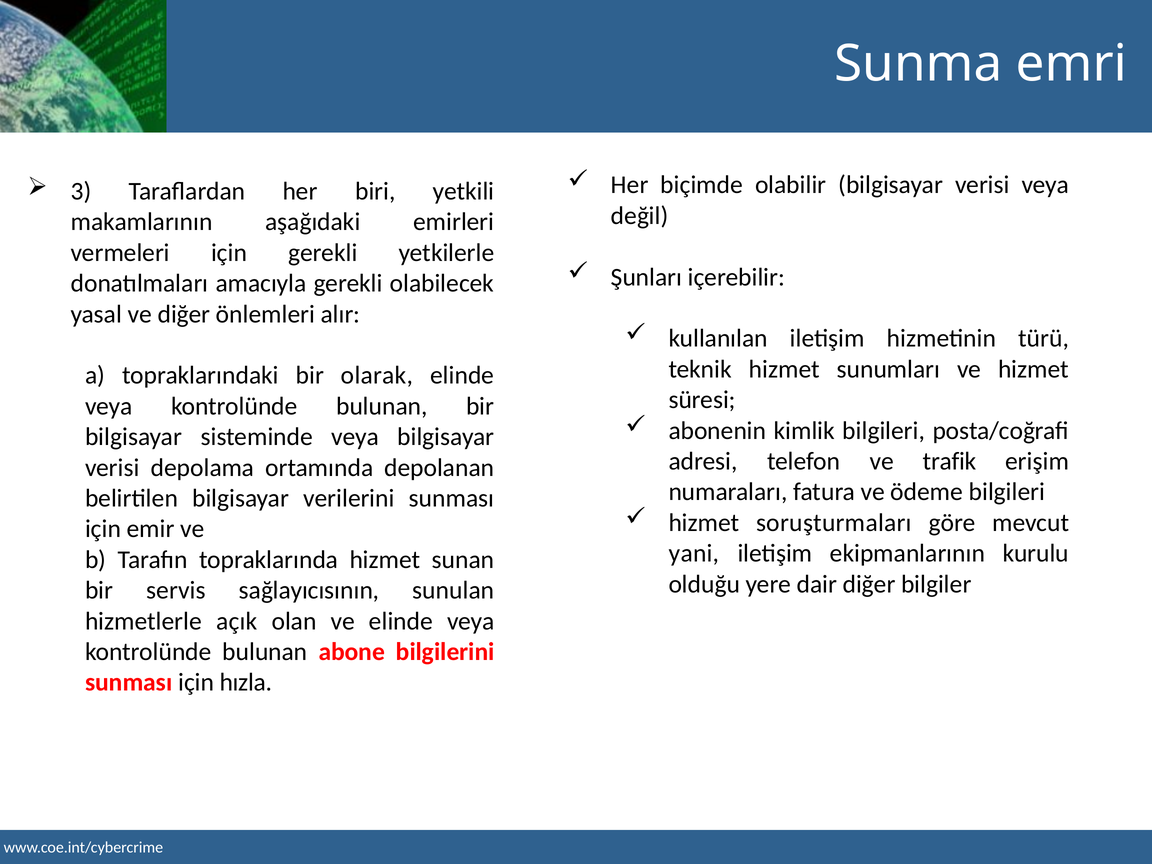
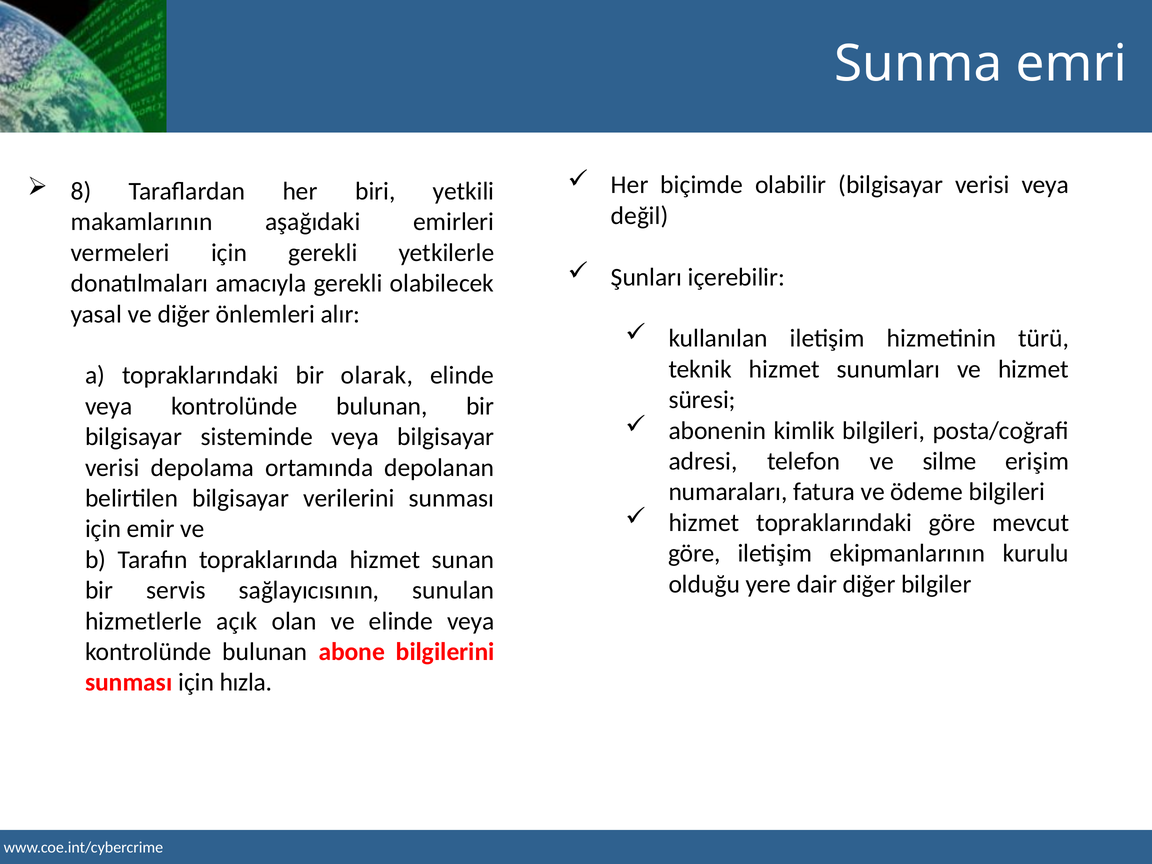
3: 3 -> 8
trafik: trafik -> silme
hizmet soruşturmaları: soruşturmaları -> topraklarındaki
yani at (694, 553): yani -> göre
